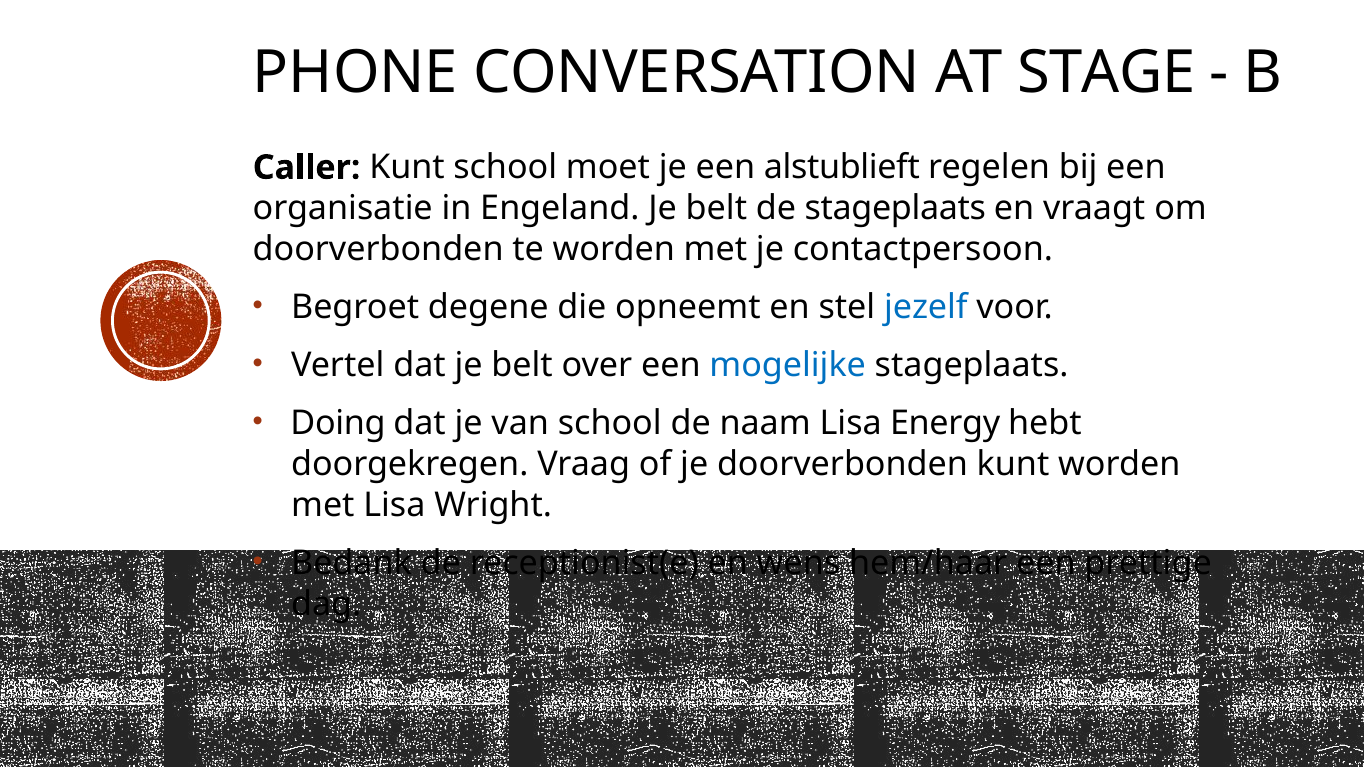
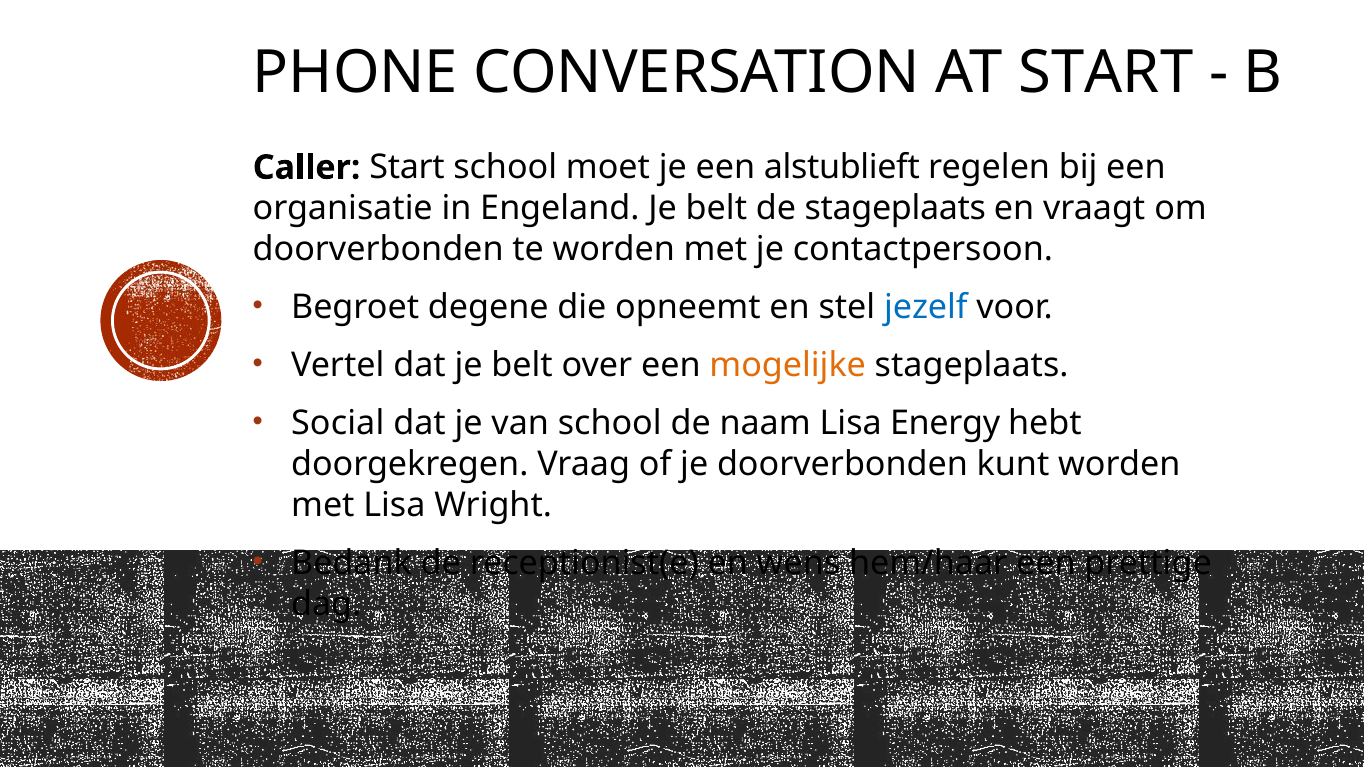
AT STAGE: STAGE -> START
Caller Kunt: Kunt -> Start
mogelijke colour: blue -> orange
Doing: Doing -> Social
